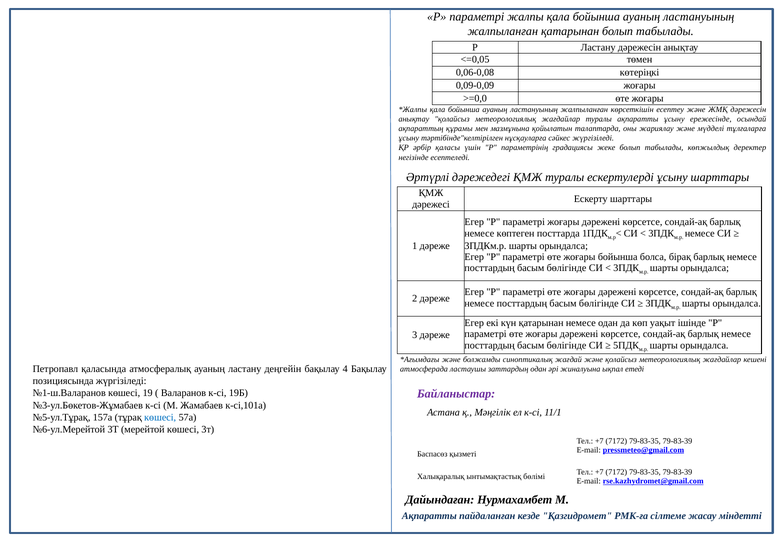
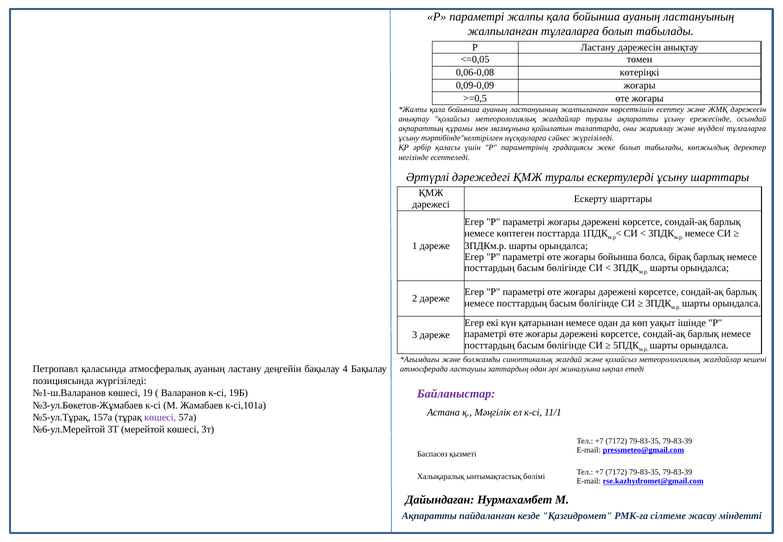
жалпыланған қатарынан: қатарынан -> тұлғаларға
>=0,0: >=0,0 -> >=0,5
көшесі at (160, 417) colour: blue -> purple
